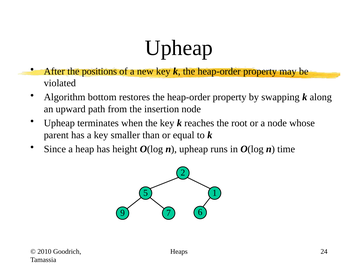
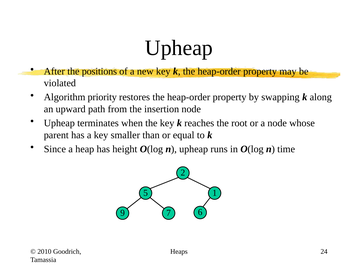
bottom: bottom -> priority
